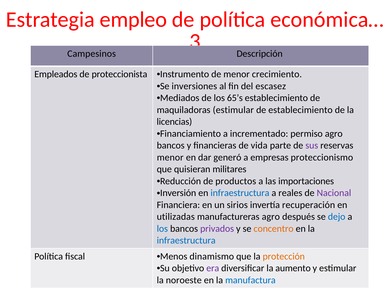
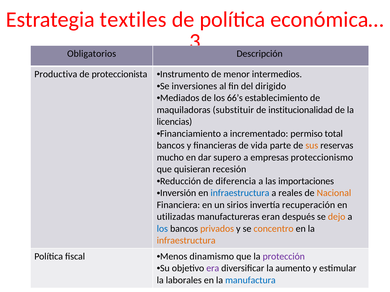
empleo: empleo -> textiles
Campesinos: Campesinos -> Obligatorios
Empleados: Empleados -> Productiva
crecimiento: crecimiento -> intermedios
escasez: escasez -> dirigido
65’s: 65’s -> 66’s
maquiladoras estimular: estimular -> substituir
de establecimiento: establecimiento -> institucionalidad
permiso agro: agro -> total
sus colour: purple -> orange
menor at (170, 158): menor -> mucho
generó: generó -> supero
militares: militares -> recesión
productos: productos -> diferencia
Nacional colour: purple -> orange
manufactureras agro: agro -> eran
dejo colour: blue -> orange
privados colour: purple -> orange
infraestructura at (186, 241) colour: blue -> orange
protección colour: orange -> purple
noroeste: noroeste -> laborales
